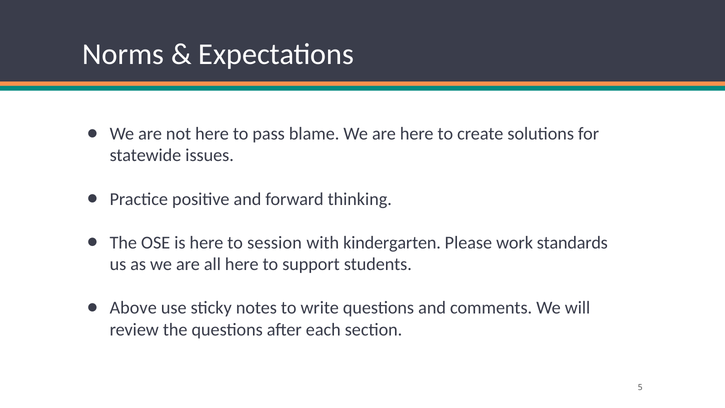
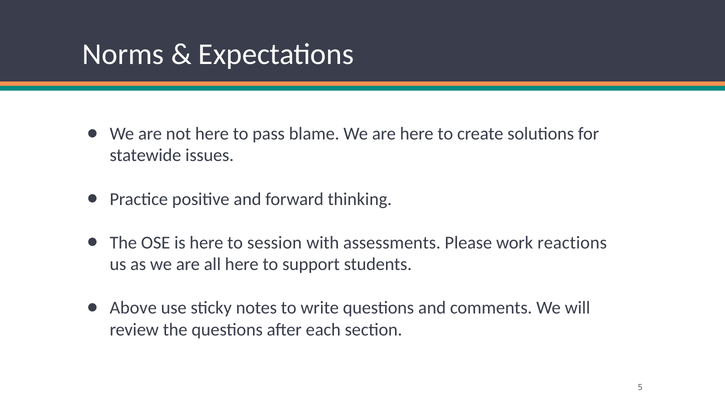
kindergarten: kindergarten -> assessments
standards: standards -> reactions
